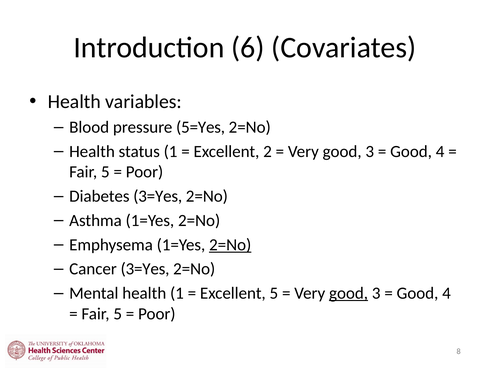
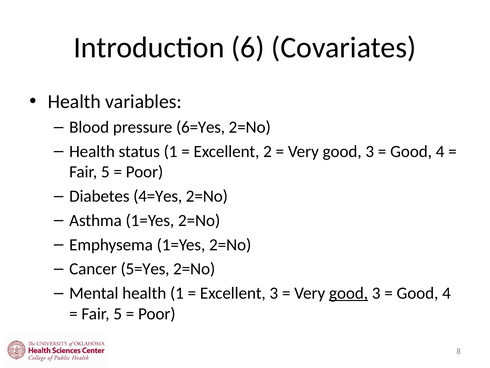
5=Yes: 5=Yes -> 6=Yes
Diabetes 3=Yes: 3=Yes -> 4=Yes
2=No at (230, 244) underline: present -> none
Cancer 3=Yes: 3=Yes -> 5=Yes
Excellent 5: 5 -> 3
